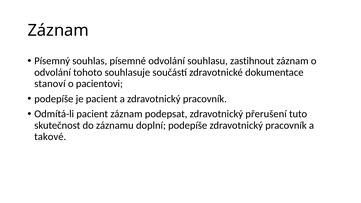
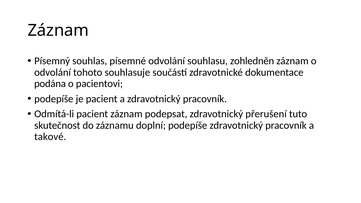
zastihnout: zastihnout -> zohledněn
stanoví: stanoví -> podána
